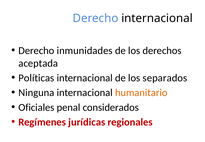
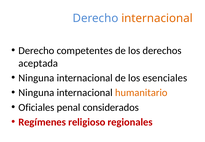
internacional at (157, 18) colour: black -> orange
inmunidades: inmunidades -> competentes
Políticas at (36, 78): Políticas -> Ninguna
separados: separados -> esenciales
jurídicas: jurídicas -> religioso
